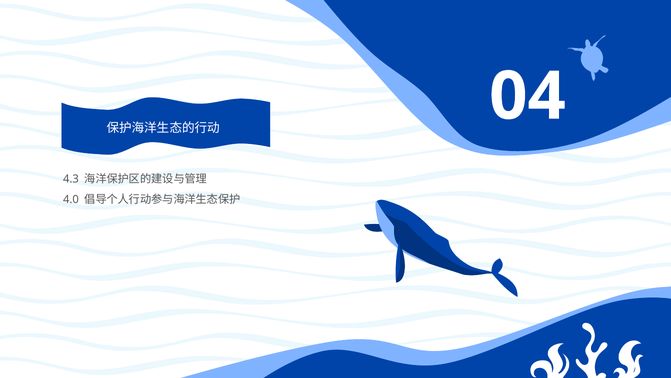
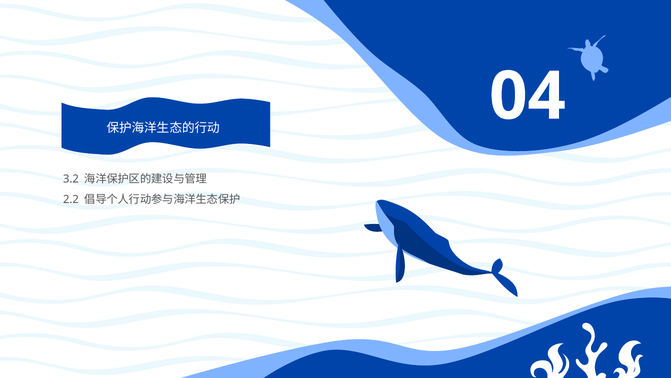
4.3: 4.3 -> 3.2
4.0: 4.0 -> 2.2
